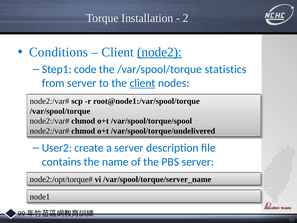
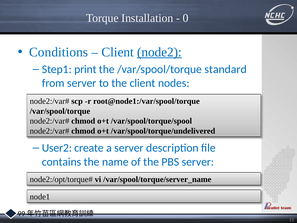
2: 2 -> 0
code: code -> print
statistics: statistics -> standard
client at (143, 83) underline: present -> none
